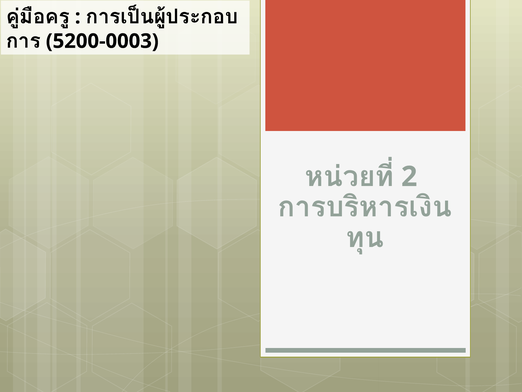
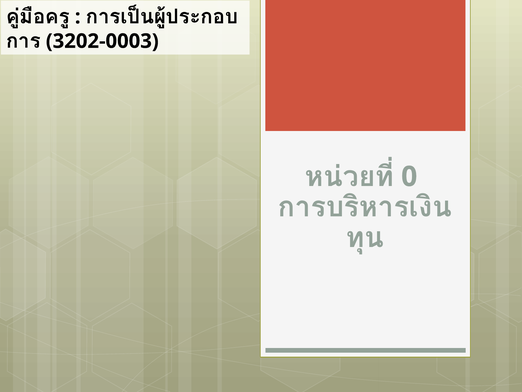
5200-0003: 5200-0003 -> 3202-0003
2: 2 -> 0
